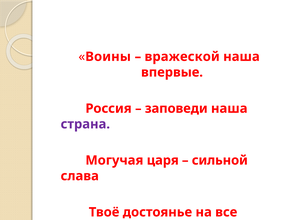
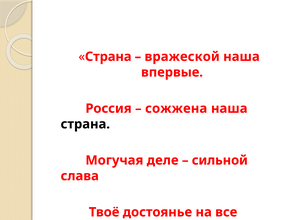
Воины at (108, 57): Воины -> Страна
заповеди: заповеди -> сожжена
страна at (85, 124) colour: purple -> black
царя: царя -> деле
